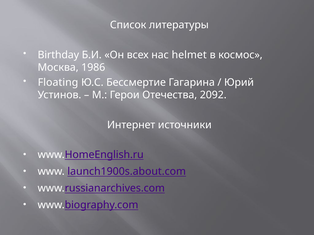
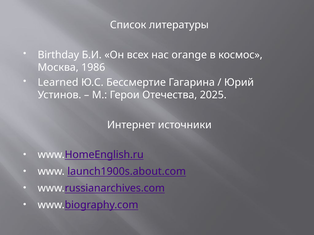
helmet: helmet -> orange
Floating: Floating -> Learned
2092: 2092 -> 2025
